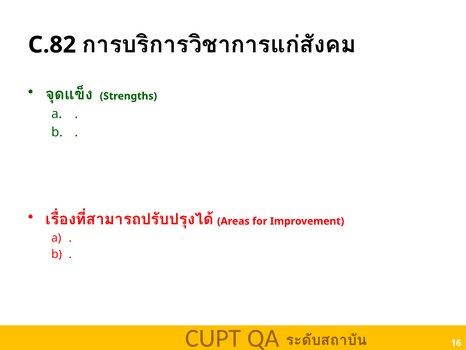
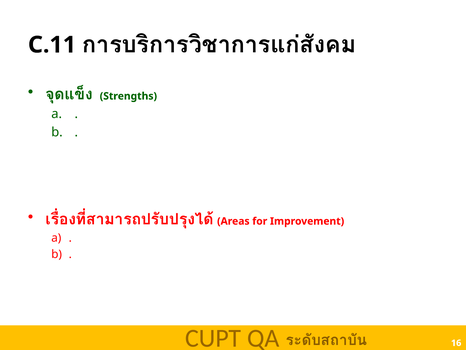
C.82: C.82 -> C.11
